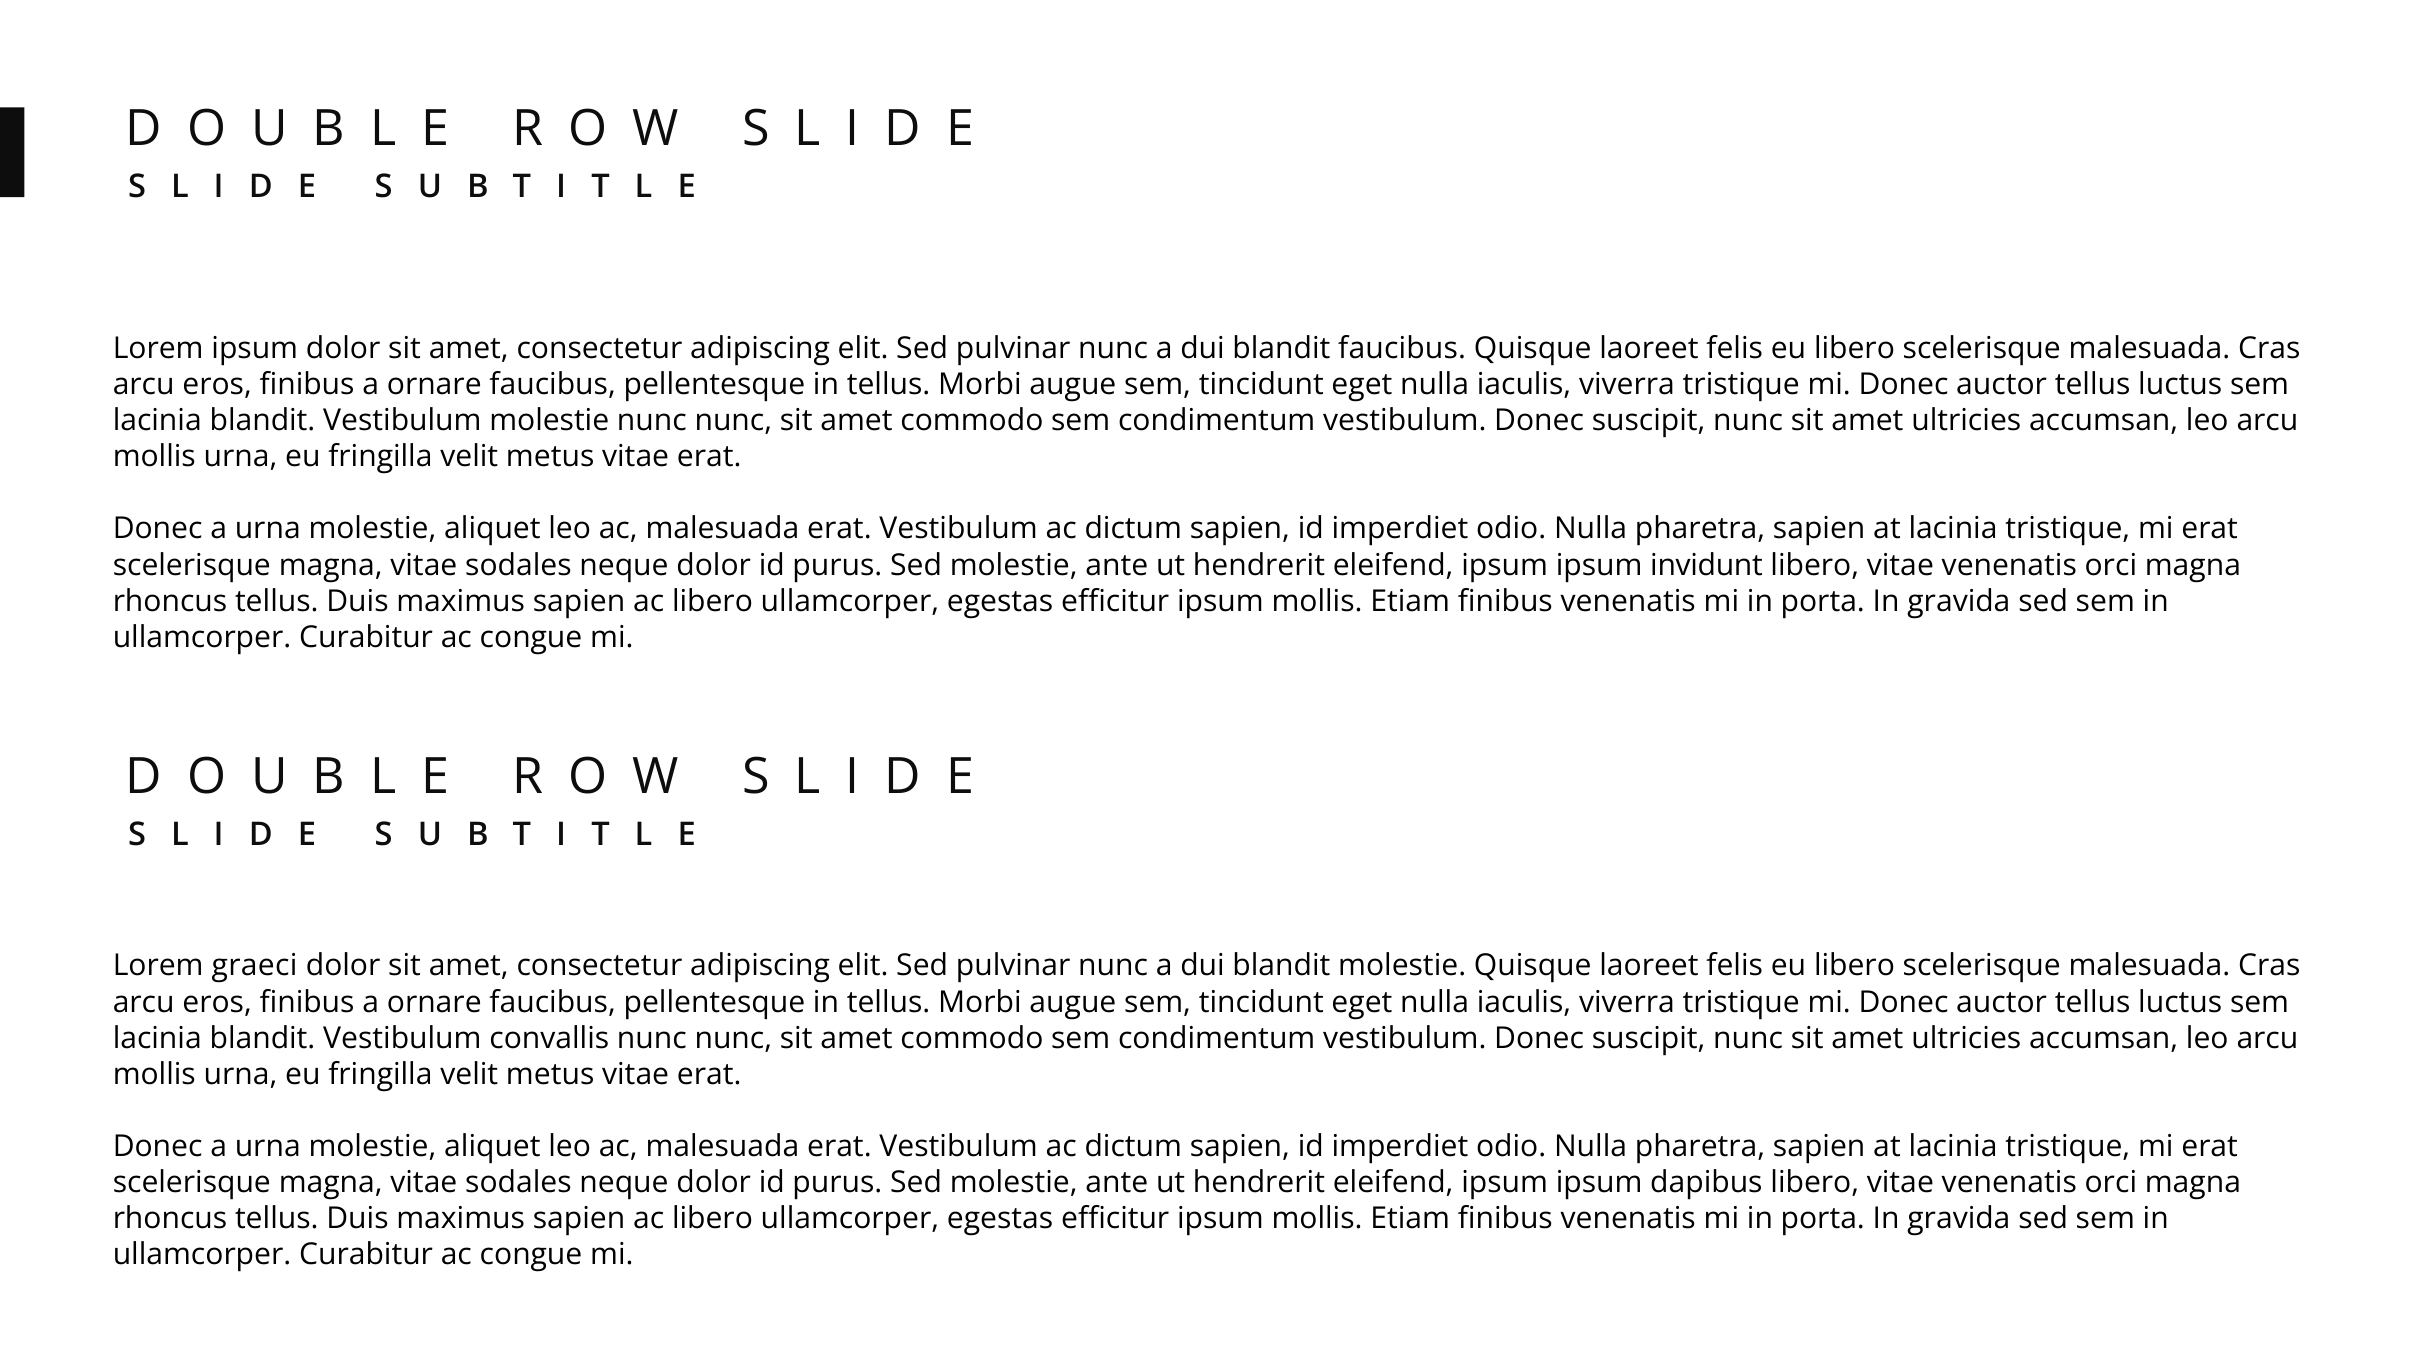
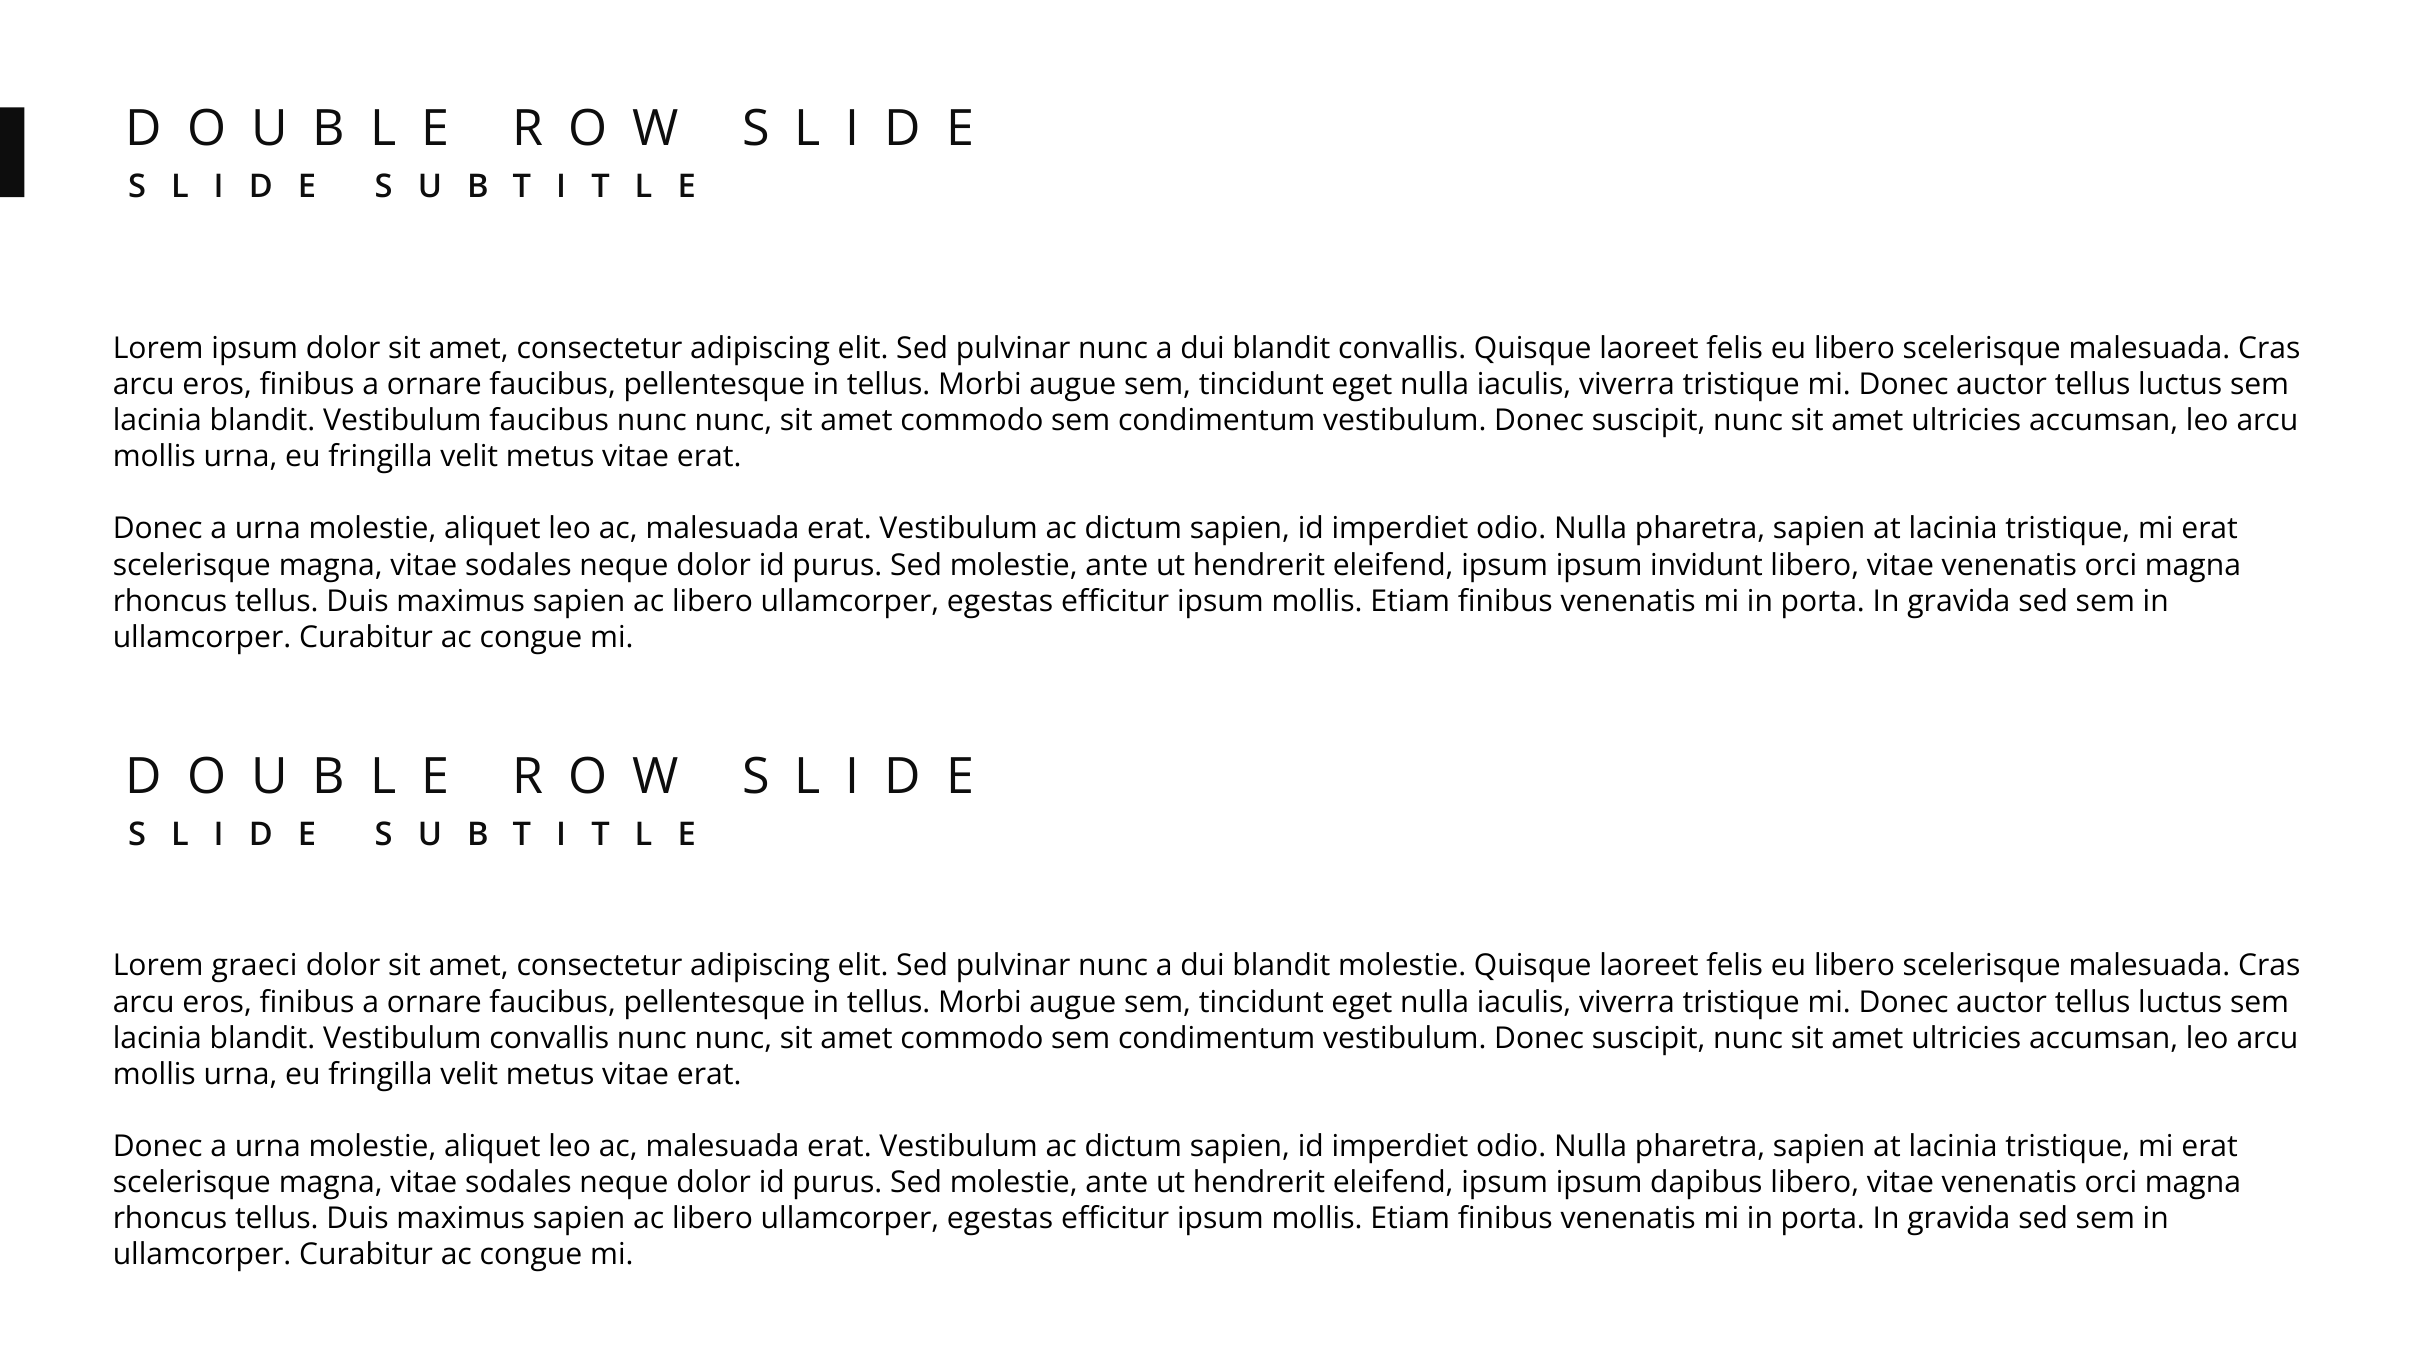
blandit faucibus: faucibus -> convallis
Vestibulum molestie: molestie -> faucibus
